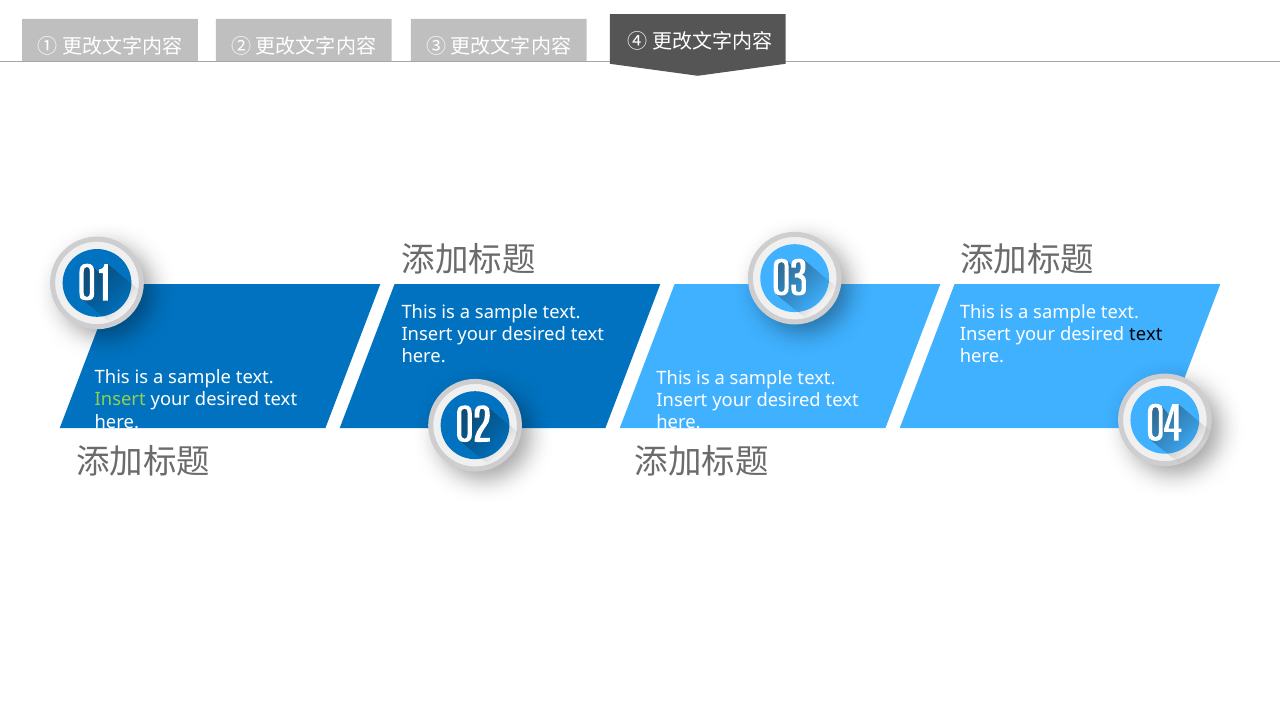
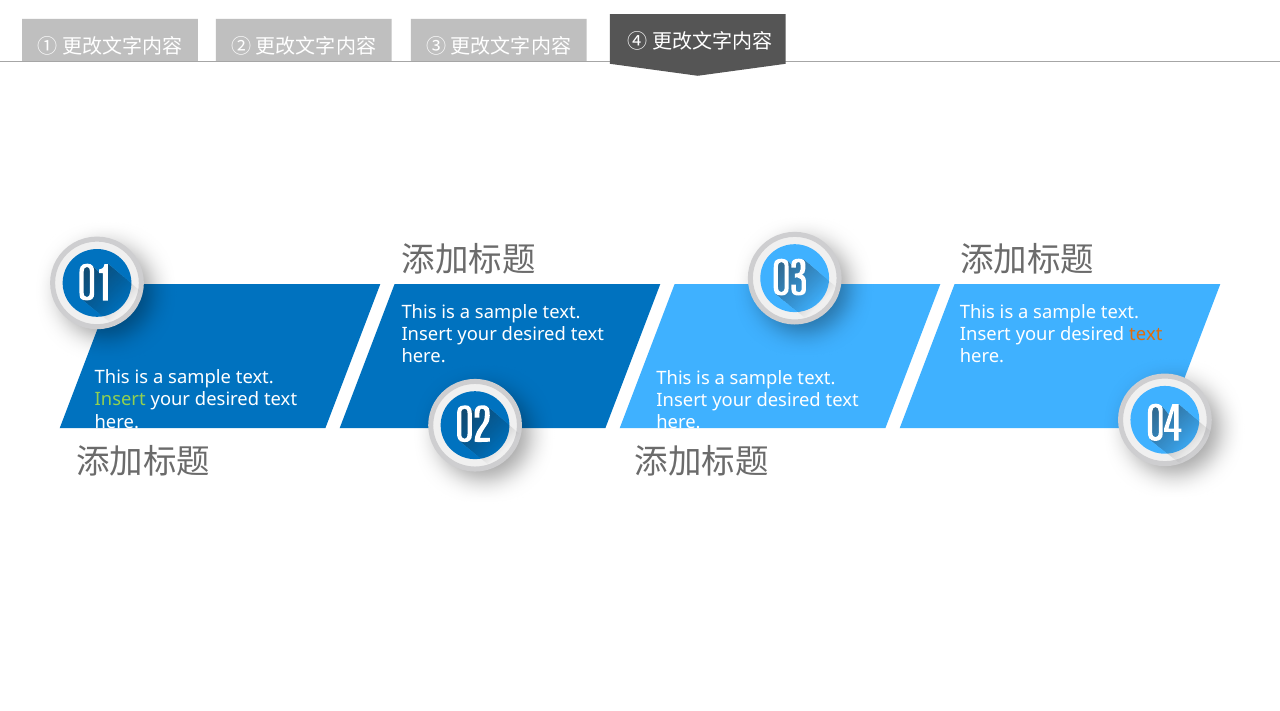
text at (1146, 334) colour: black -> orange
